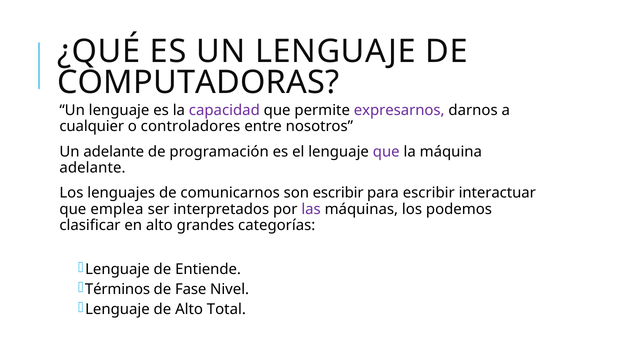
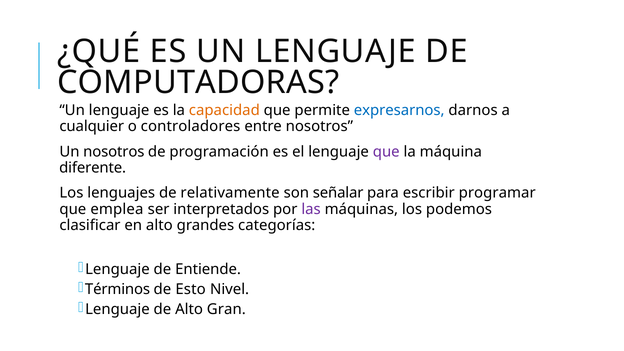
capacidad colour: purple -> orange
expresarnos colour: purple -> blue
Un adelante: adelante -> nosotros
adelante at (92, 168): adelante -> diferente
comunicarnos: comunicarnos -> relativamente
son escribir: escribir -> señalar
interactuar: interactuar -> programar
Fase: Fase -> Esto
Total: Total -> Gran
